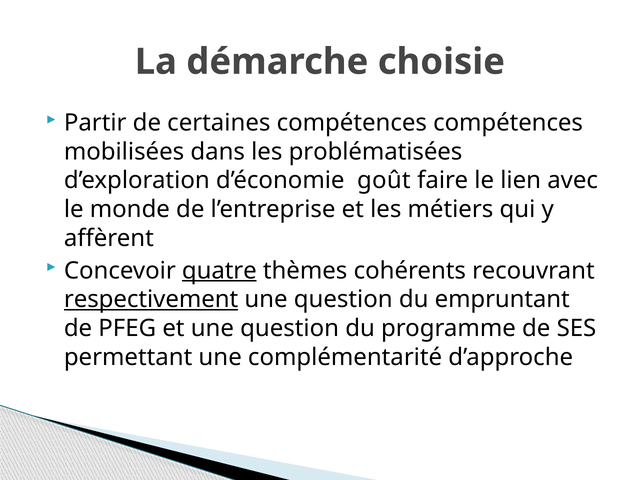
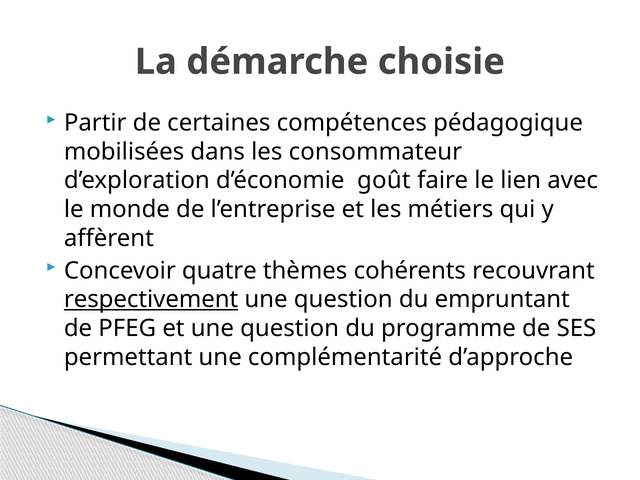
compétences compétences: compétences -> pédagogique
problématisées: problématisées -> consommateur
quatre underline: present -> none
